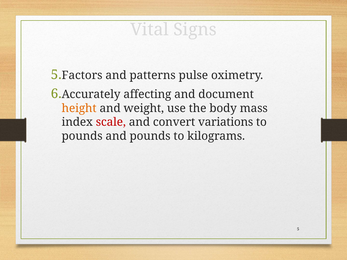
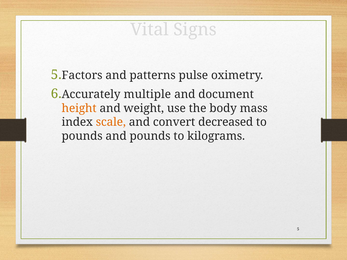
affecting: affecting -> multiple
scale colour: red -> orange
variations: variations -> decreased
